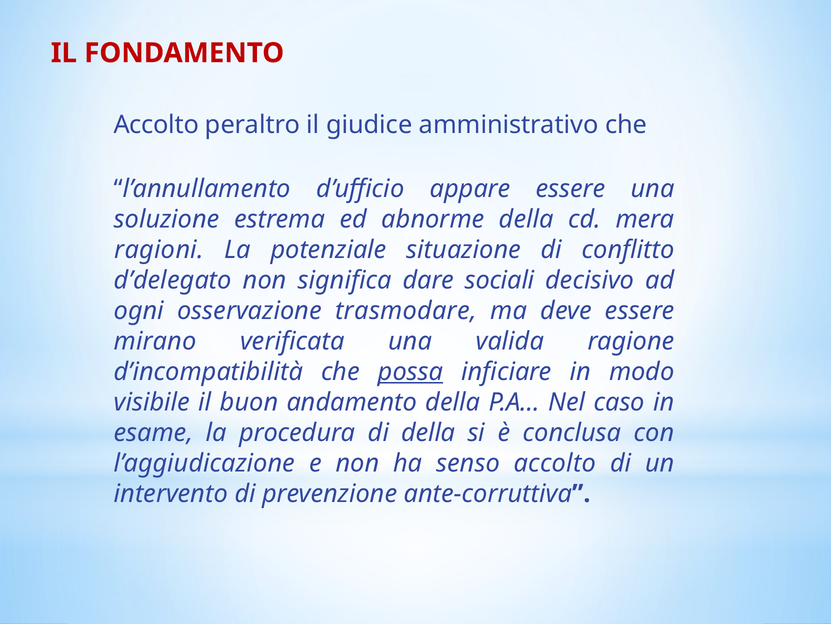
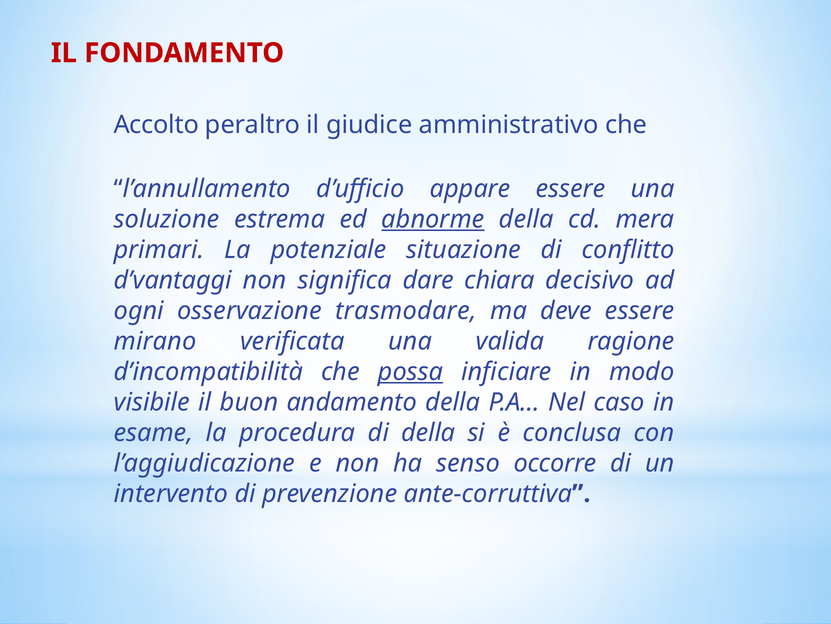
abnorme underline: none -> present
ragioni: ragioni -> primari
d’delegato: d’delegato -> d’vantaggi
sociali: sociali -> chiara
senso accolto: accolto -> occorre
